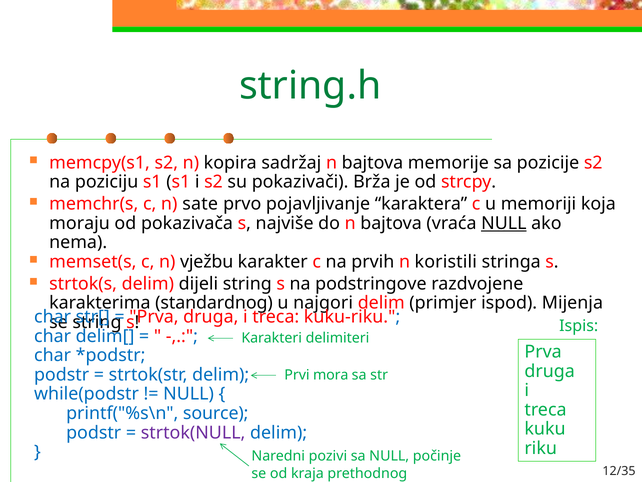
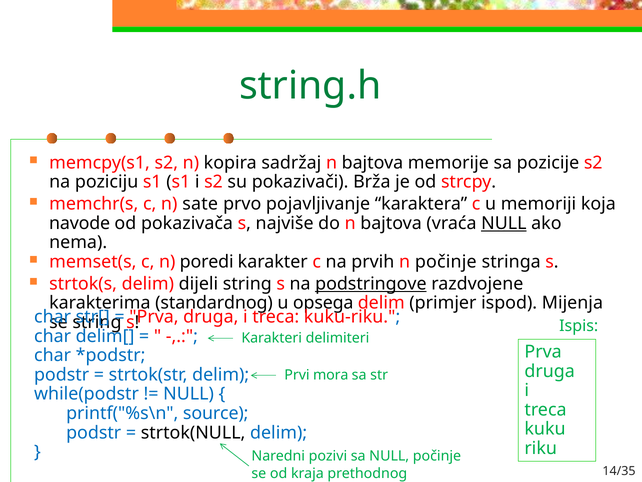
moraju: moraju -> navode
vježbu: vježbu -> poredi
n koristili: koristili -> počinje
podstringove underline: none -> present
najgori: najgori -> opsega
strtok(NULL colour: purple -> black
12/35: 12/35 -> 14/35
